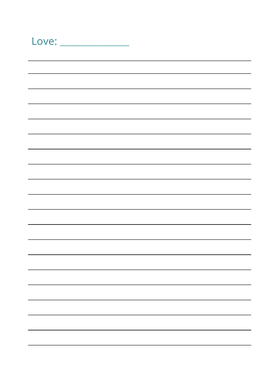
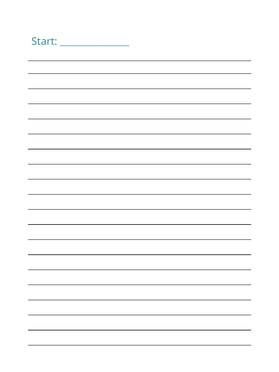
Love: Love -> Start
